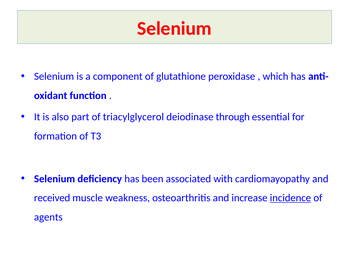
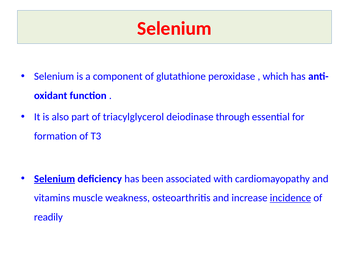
Selenium at (55, 179) underline: none -> present
received: received -> vitamins
agents: agents -> readily
